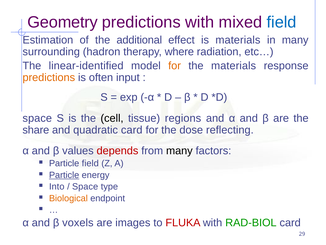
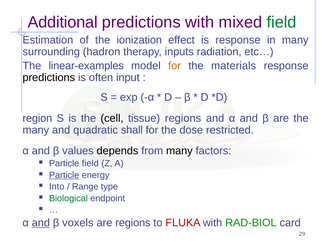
Geometry: Geometry -> Additional
field at (282, 22) colour: blue -> green
additional: additional -> ionization
is materials: materials -> response
where: where -> inputs
linear-identified: linear-identified -> linear-examples
predictions at (49, 77) colour: orange -> black
space at (37, 118): space -> region
share at (36, 130): share -> many
quadratic card: card -> shall
reflecting: reflecting -> restricted
depends colour: red -> black
Space at (85, 186): Space -> Range
Biological colour: orange -> green
and at (41, 222) underline: none -> present
are images: images -> regions
